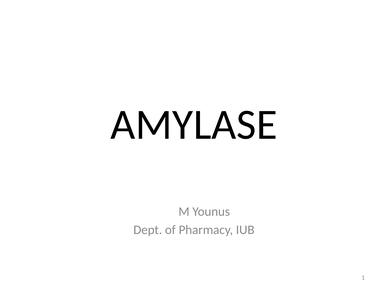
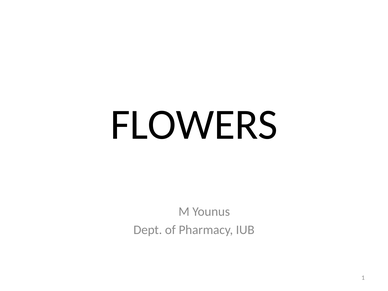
AMYLASE: AMYLASE -> FLOWERS
